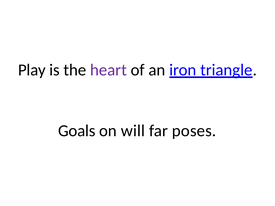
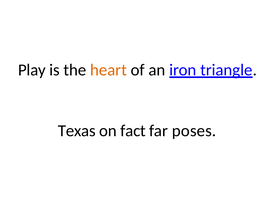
heart colour: purple -> orange
Goals: Goals -> Texas
will: will -> fact
